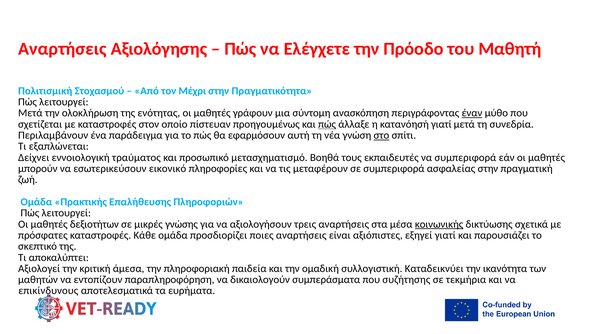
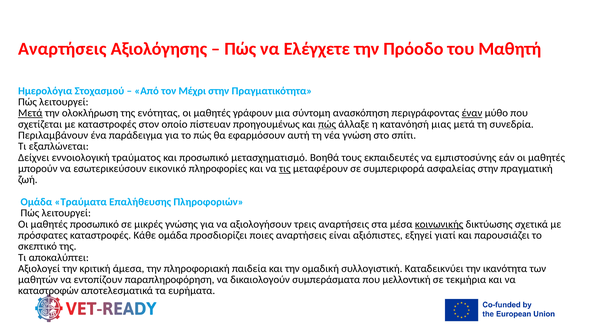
Πολιτισμική: Πολιτισμική -> Ημερολόγια
Μετά at (30, 113) underline: none -> present
κατανόησή γιατί: γιατί -> μιας
στο underline: present -> none
να συμπεριφορά: συμπεριφορά -> εμπιστοσύνης
τις underline: none -> present
Πρακτικής: Πρακτικής -> Τραύματα
μαθητές δεξιοτήτων: δεξιοτήτων -> προσωπικό
συζήτησης: συζήτησης -> μελλοντική
επικίνδυνους: επικίνδυνους -> καταστροφών
